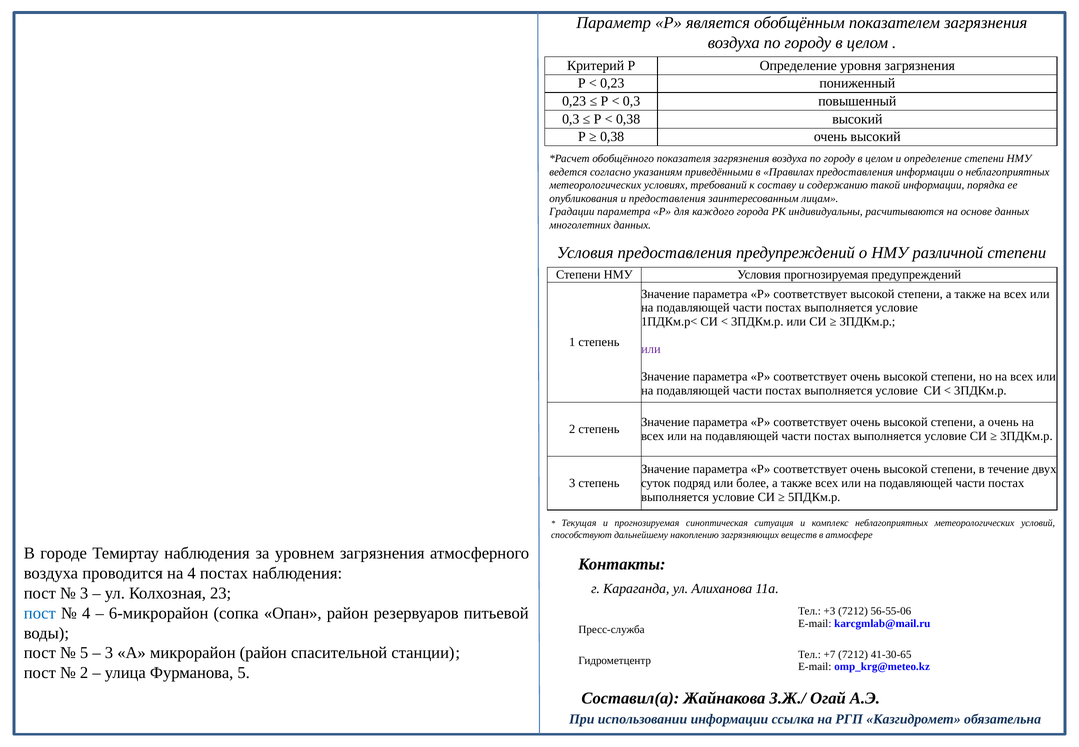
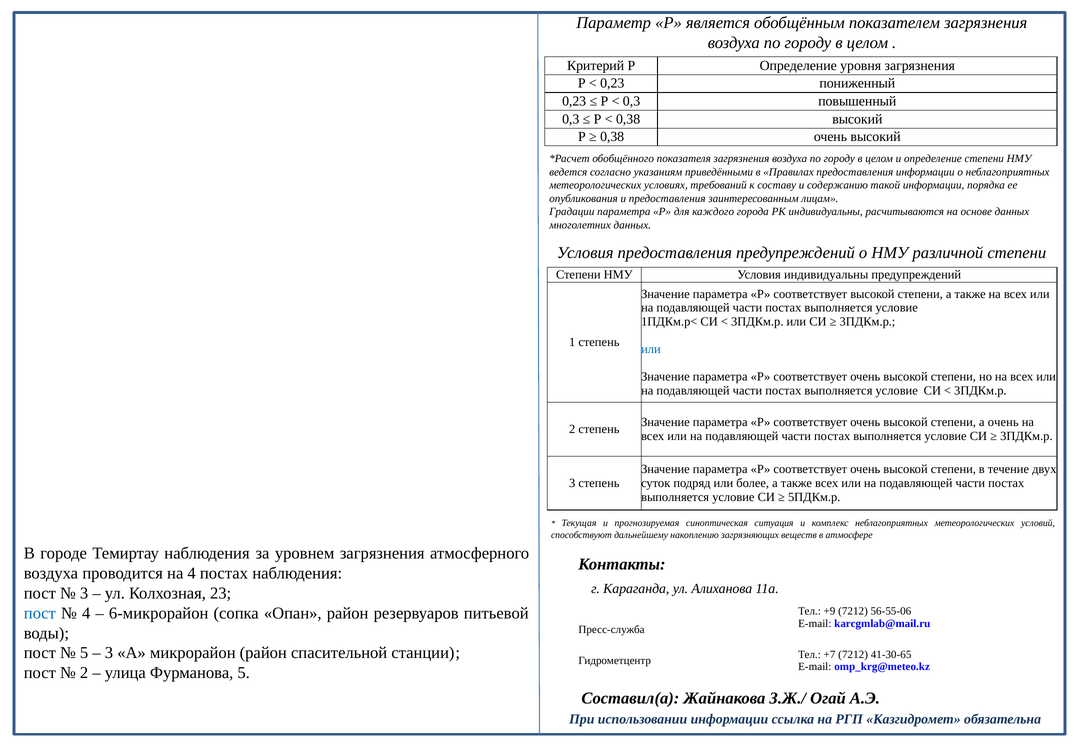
Условия прогнозируемая: прогнозируемая -> индивидуальны
или at (651, 349) colour: purple -> blue
+3: +3 -> +9
